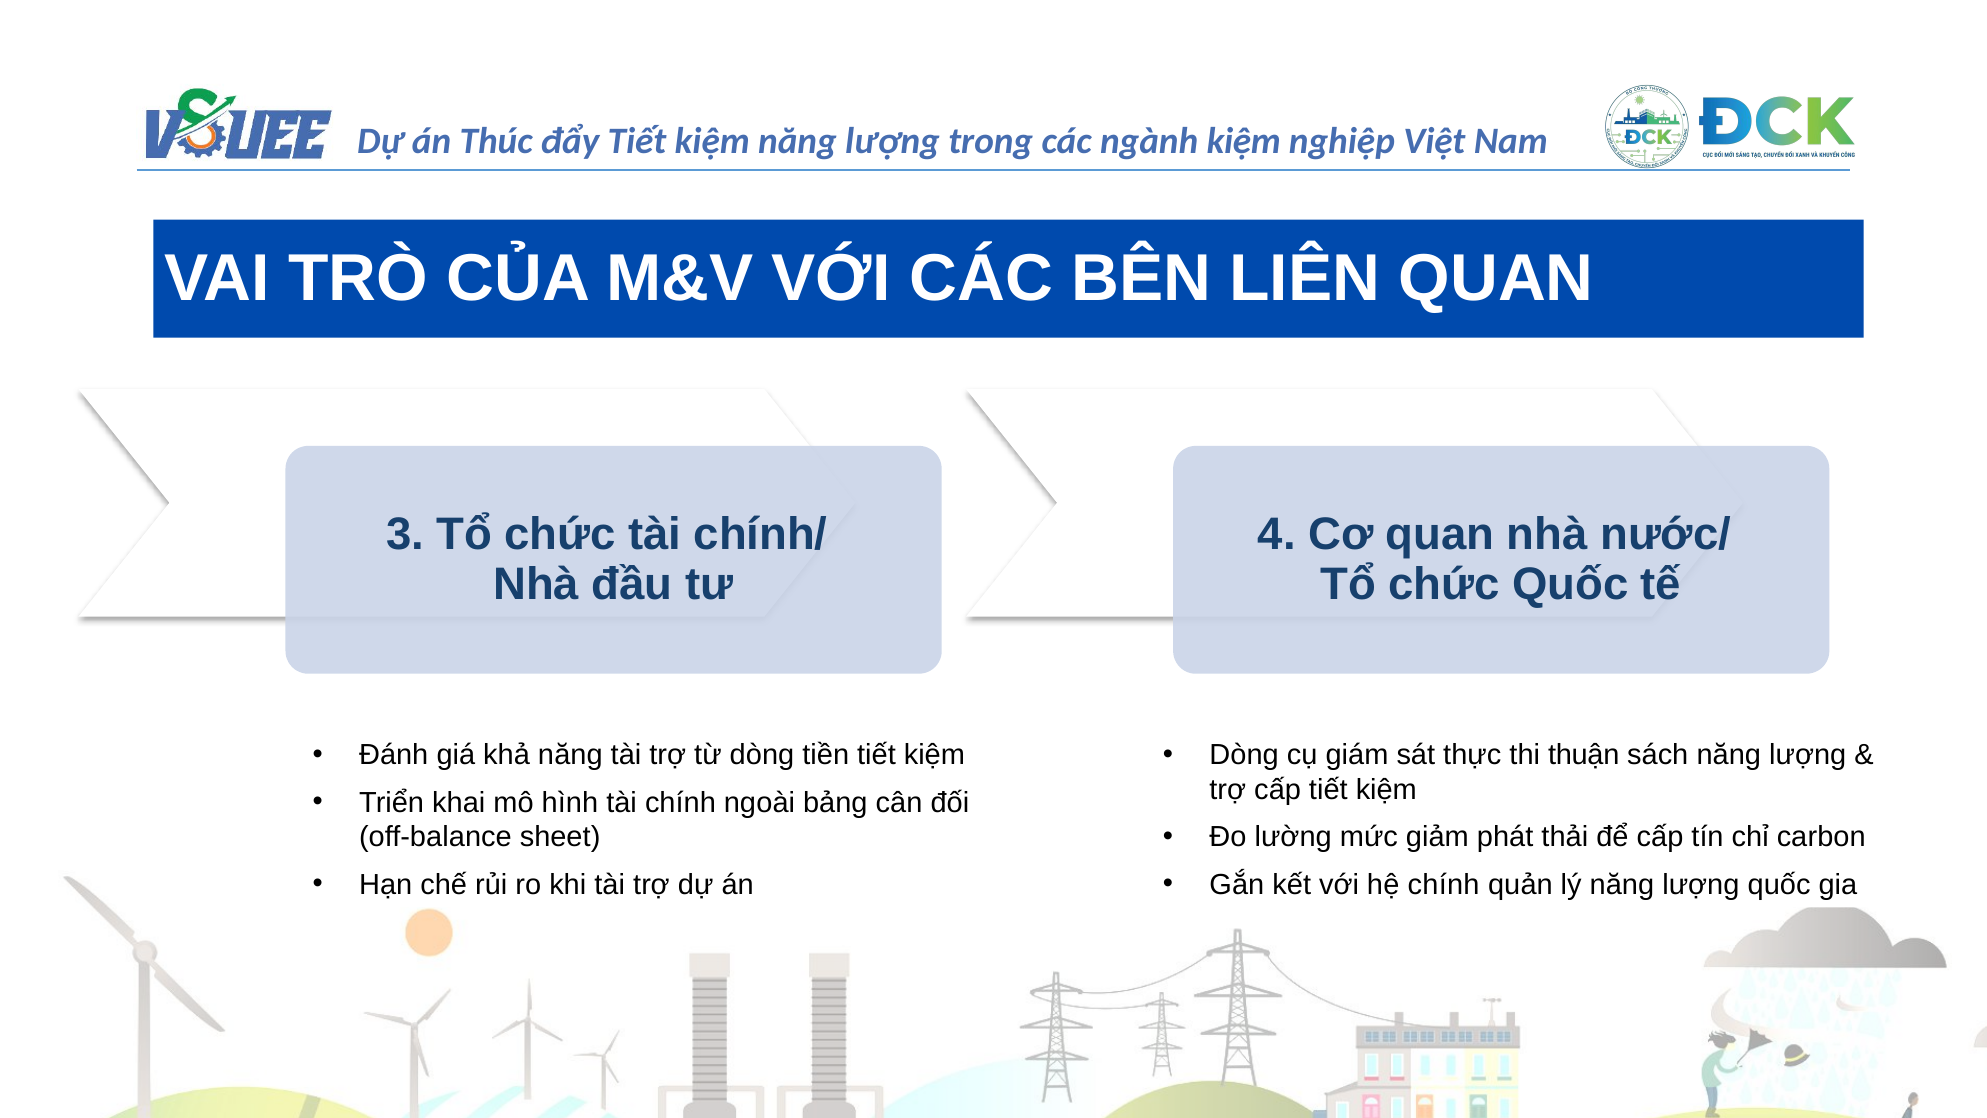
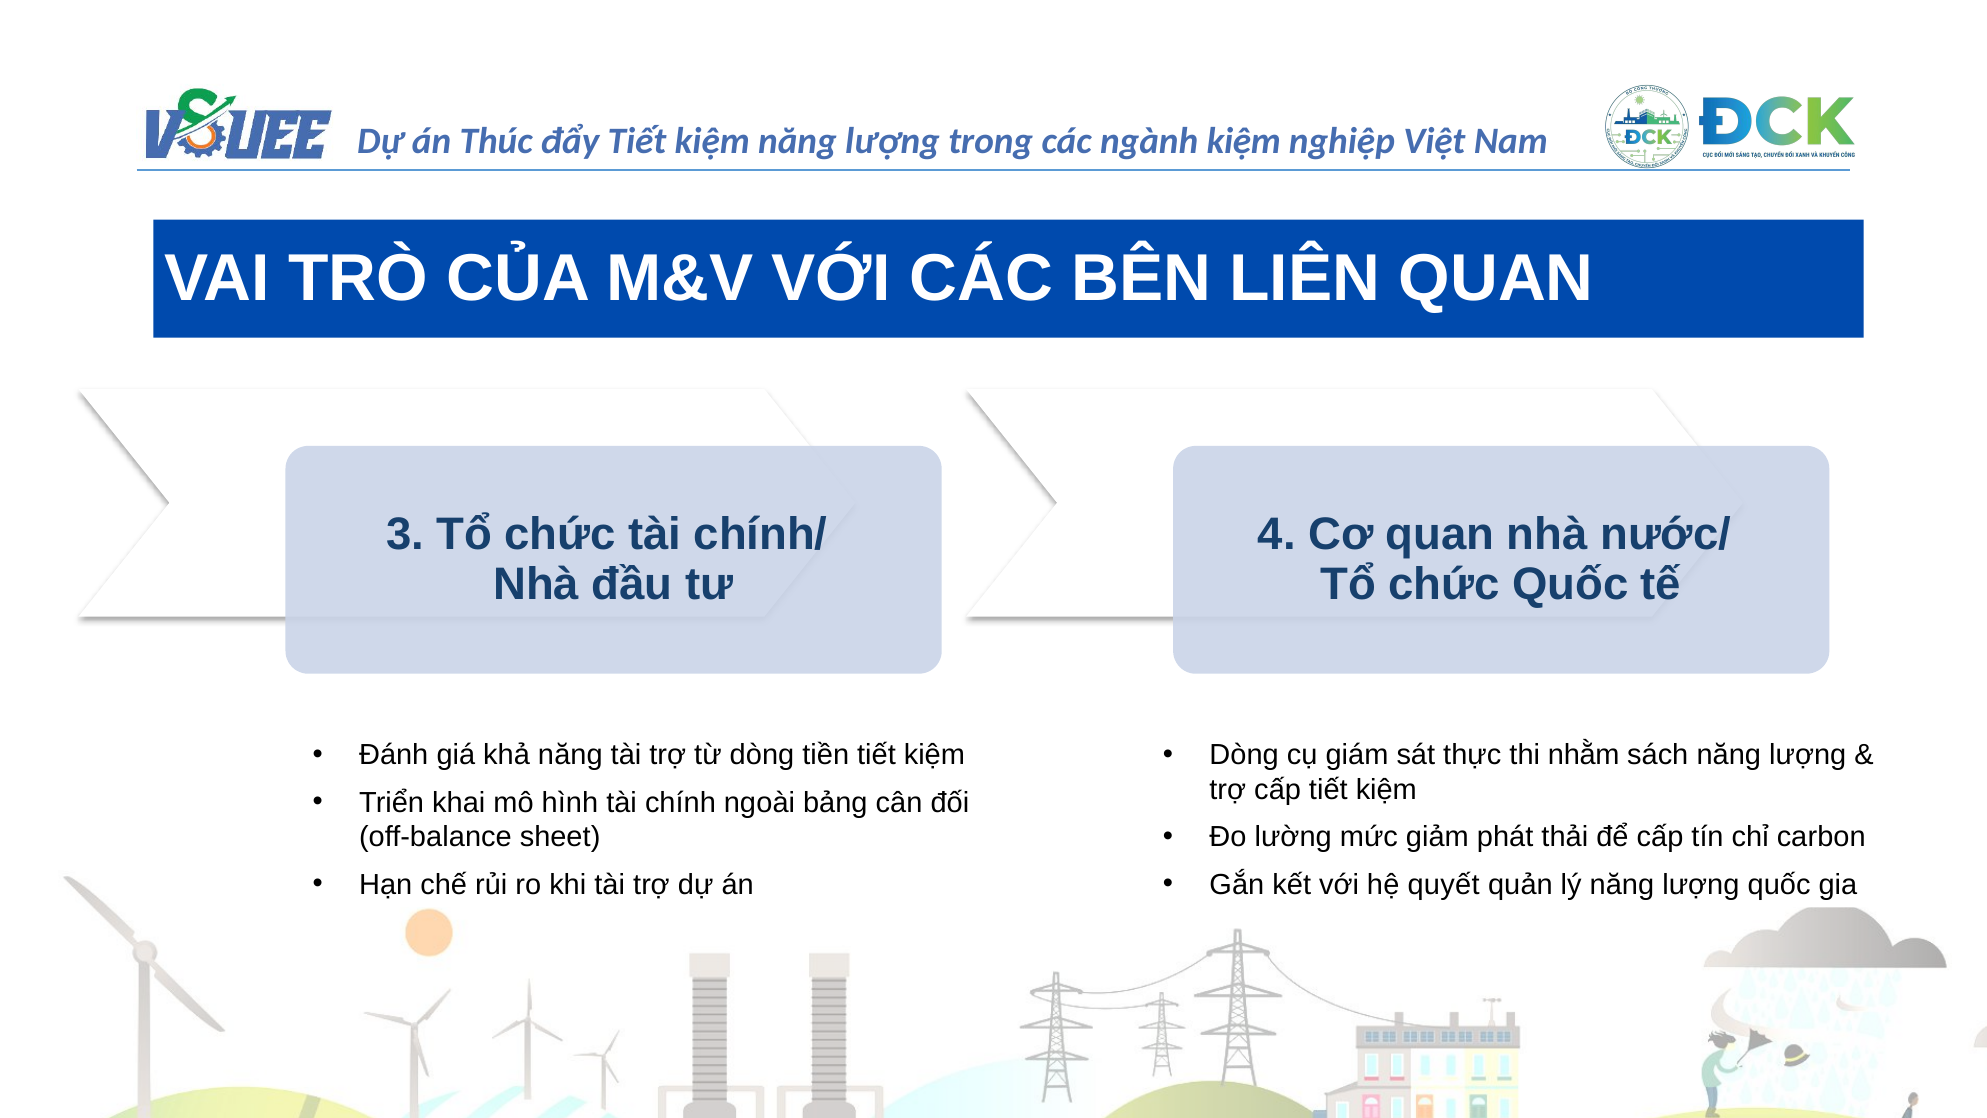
thuận: thuận -> nhằm
hệ chính: chính -> quyết
